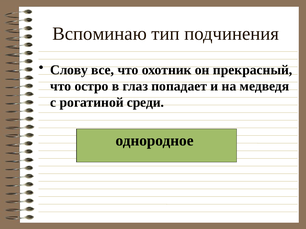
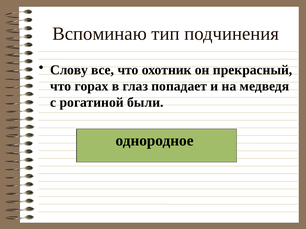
остро: остро -> горах
среди: среди -> были
